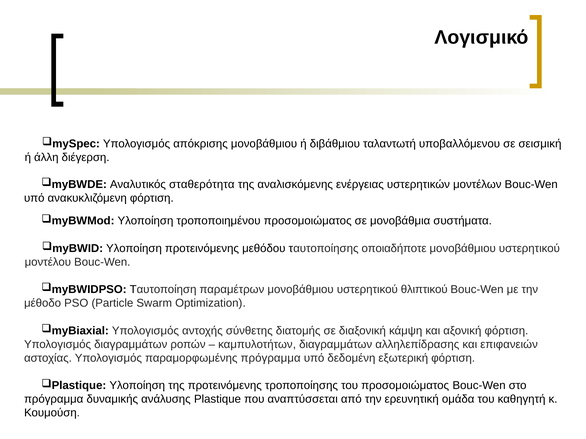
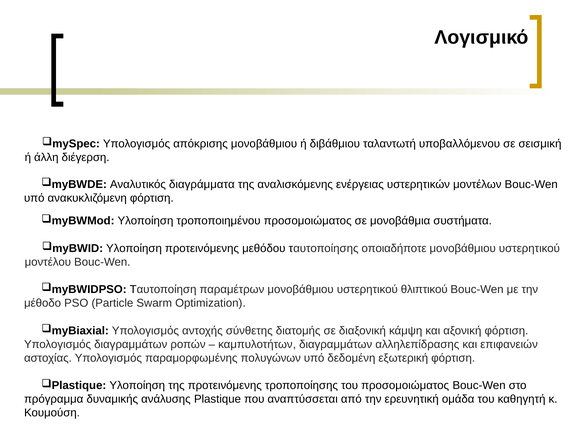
σταθερότητα: σταθερότητα -> διαγράμματα
παραμορφωμένης πρόγραμμα: πρόγραμμα -> πολυγώνων
